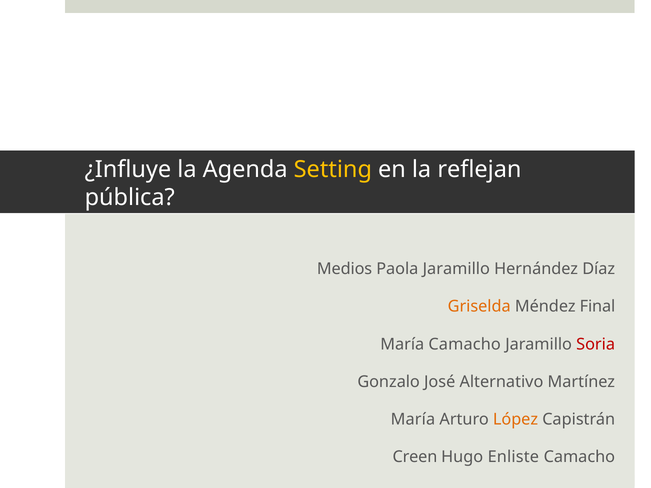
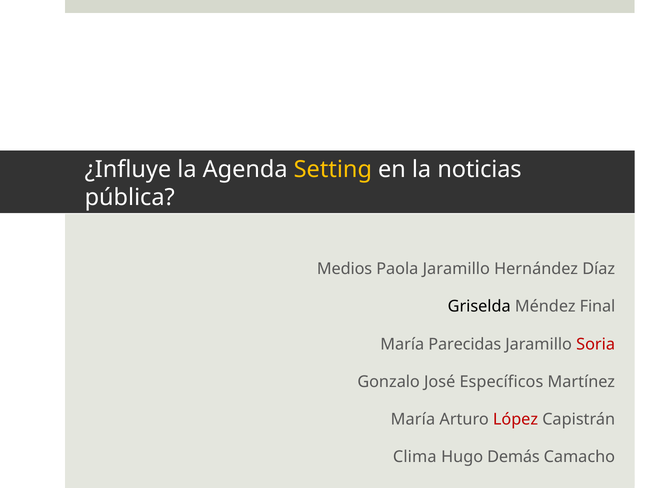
reflejan: reflejan -> noticias
Griselda colour: orange -> black
María Camacho: Camacho -> Parecidas
Alternativo: Alternativo -> Específicos
López colour: orange -> red
Creen: Creen -> Clima
Enliste: Enliste -> Demás
